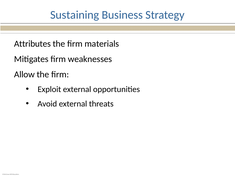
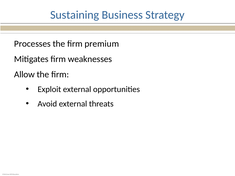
Attributes: Attributes -> Processes
materials: materials -> premium
